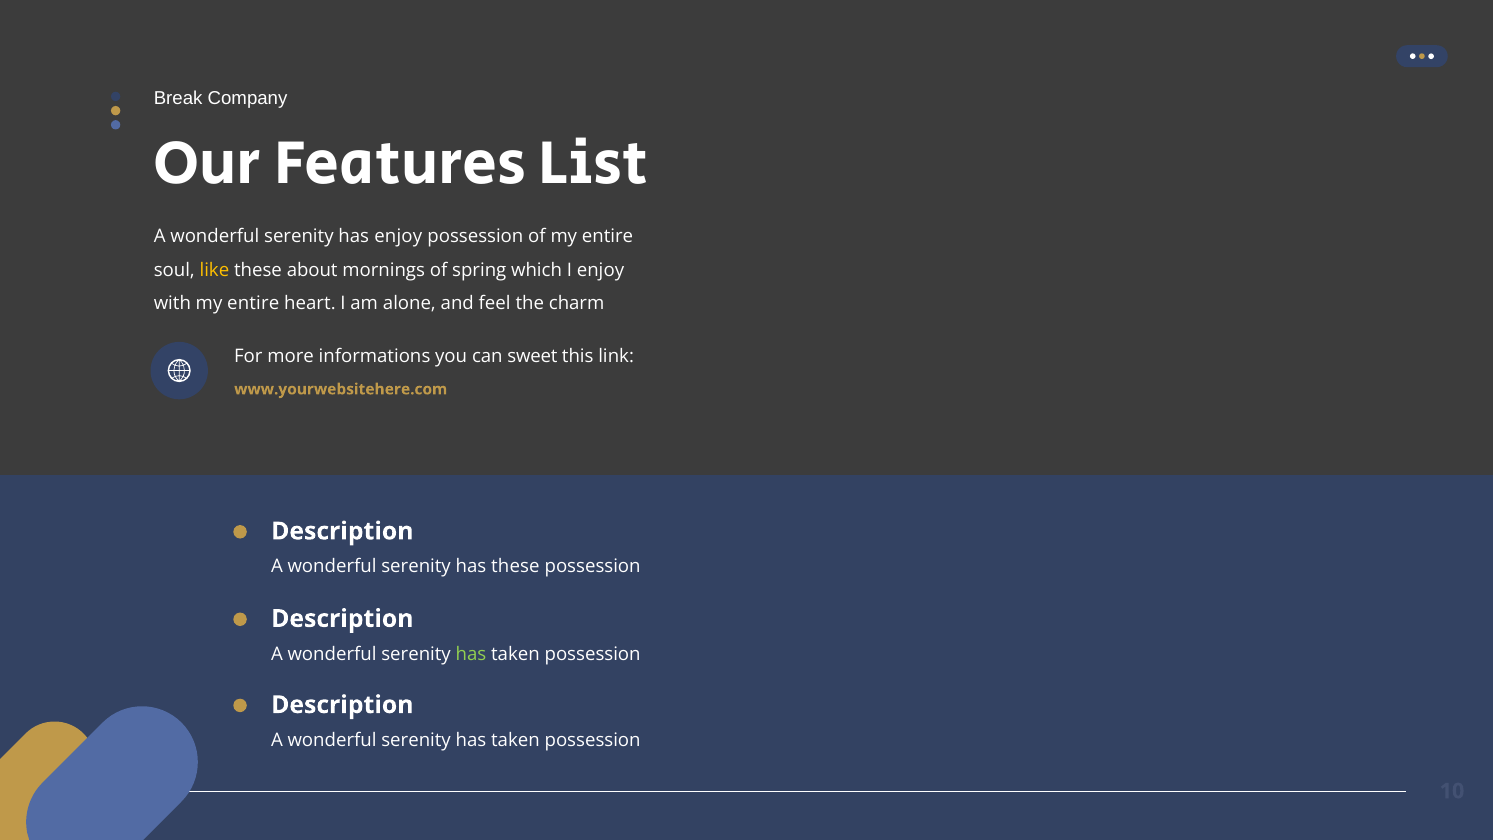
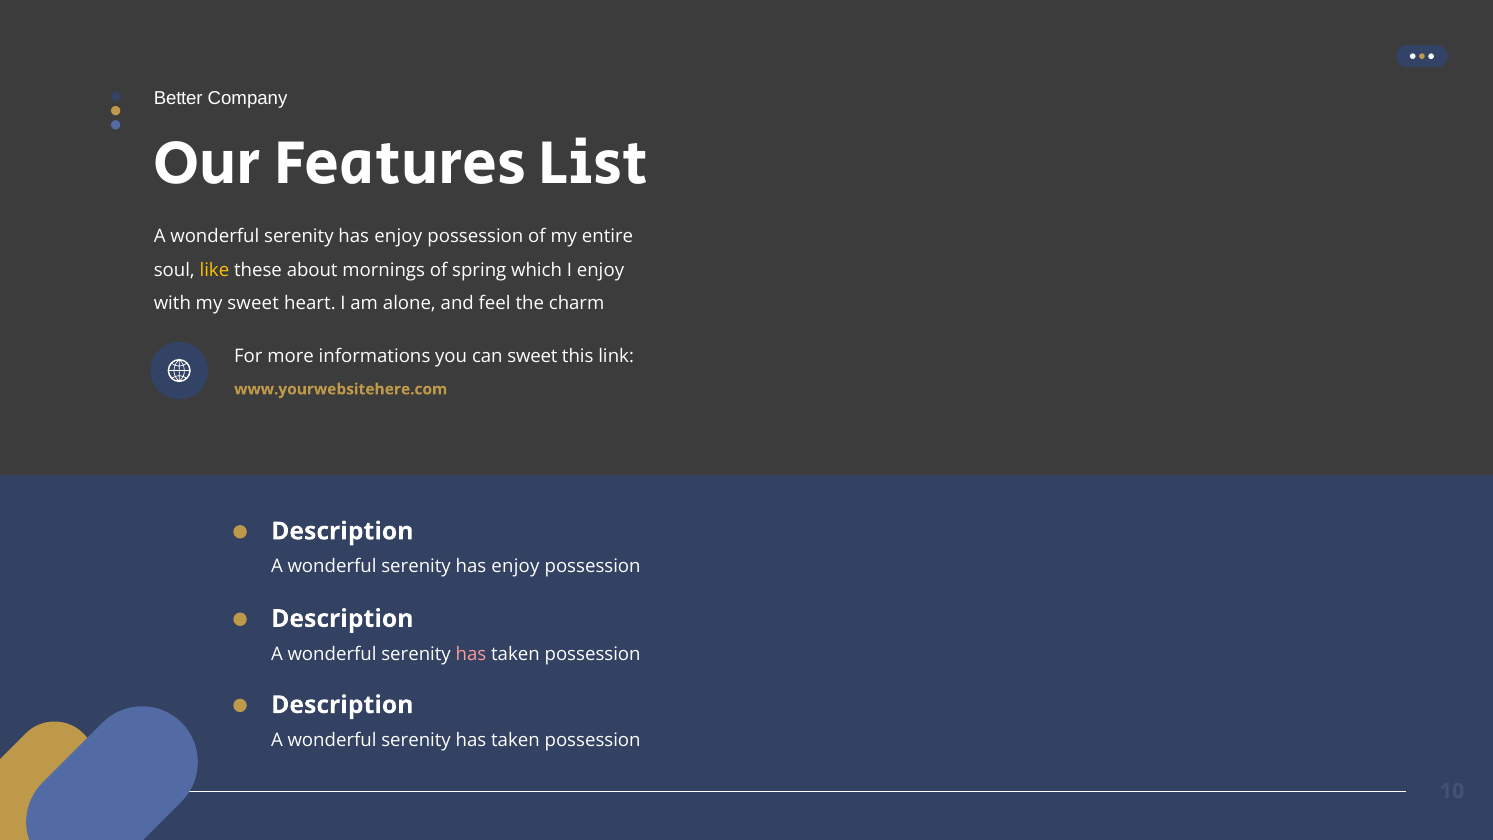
Break: Break -> Better
with my entire: entire -> sweet
these at (515, 567): these -> enjoy
has at (471, 654) colour: light green -> pink
